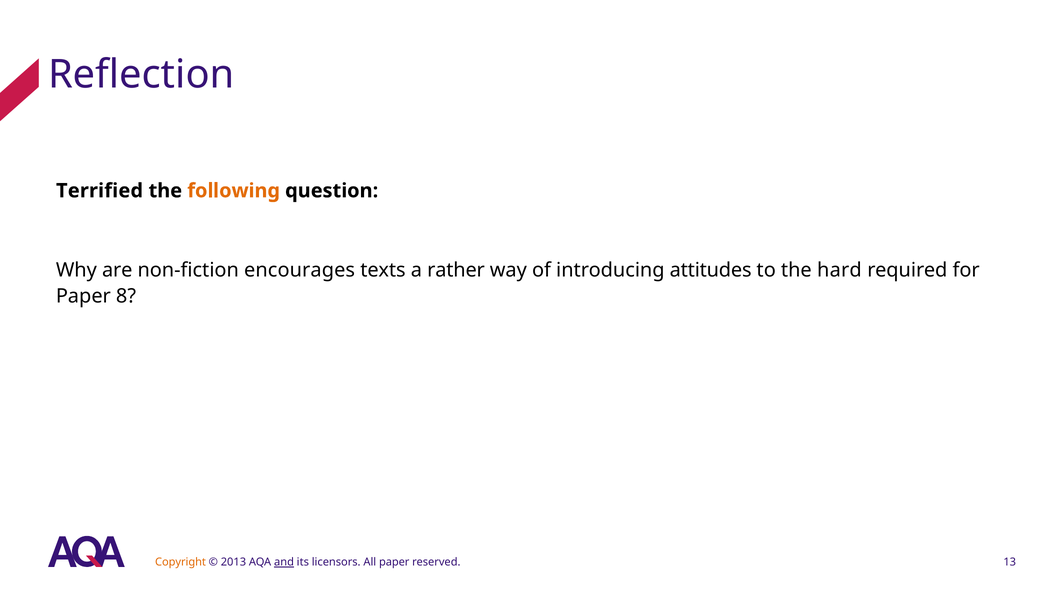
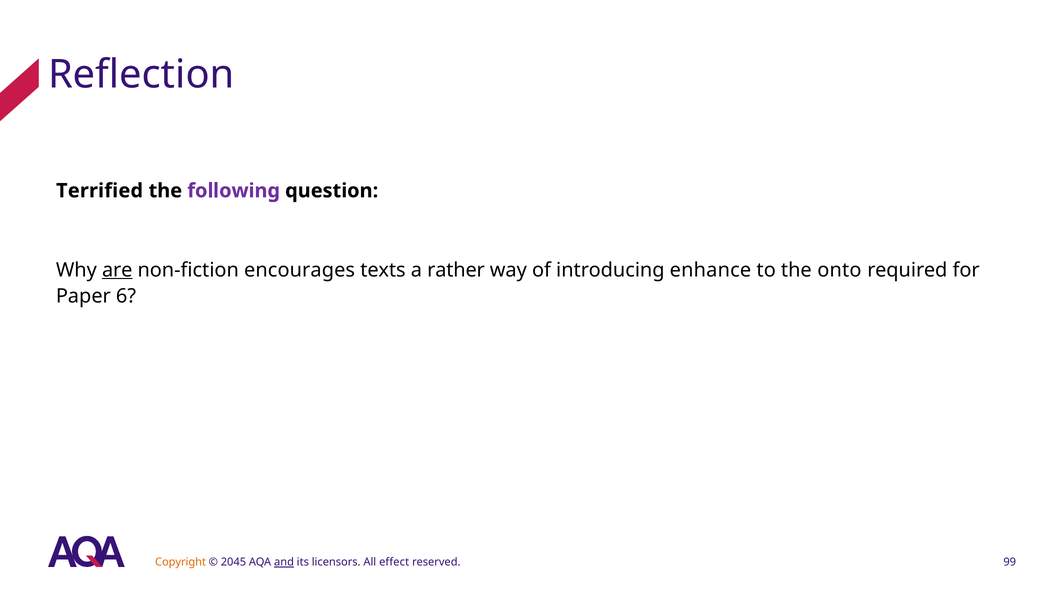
following colour: orange -> purple
are underline: none -> present
attitudes: attitudes -> enhance
hard: hard -> onto
8: 8 -> 6
2013: 2013 -> 2045
All paper: paper -> effect
13: 13 -> 99
